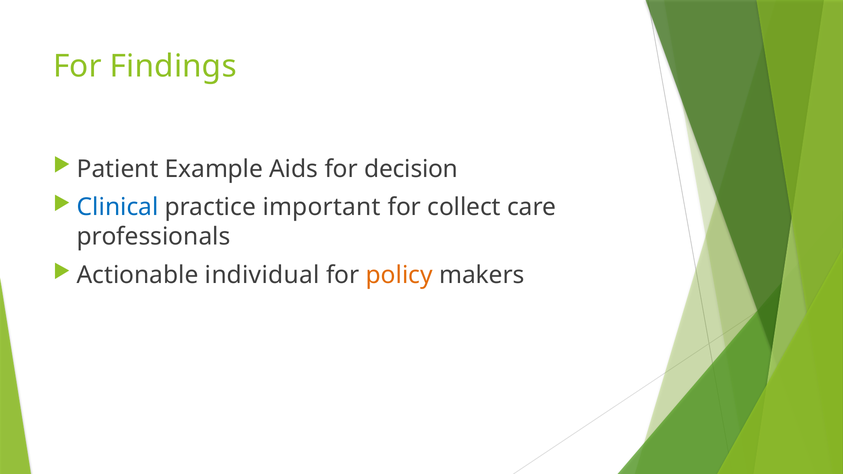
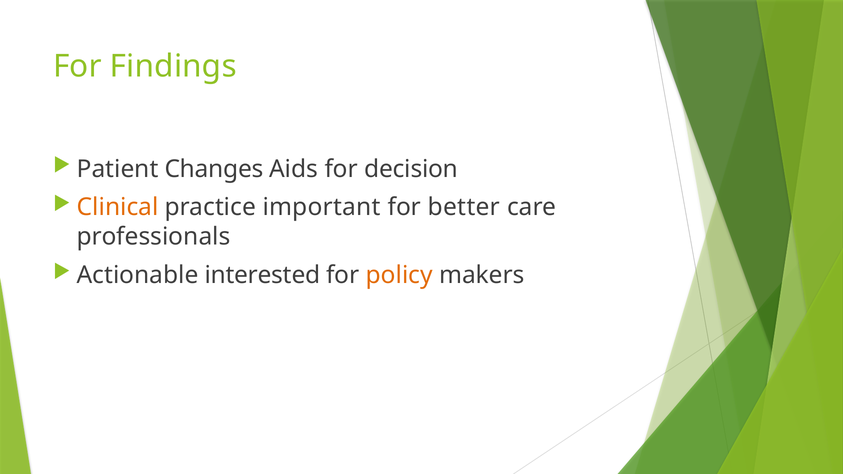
Example: Example -> Changes
Clinical colour: blue -> orange
collect: collect -> better
individual: individual -> interested
